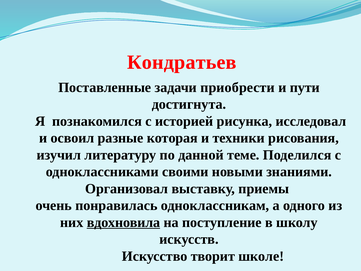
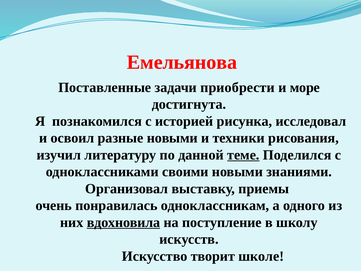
Кондратьев: Кондратьев -> Емельянова
пути: пути -> море
разные которая: которая -> новыми
теме underline: none -> present
